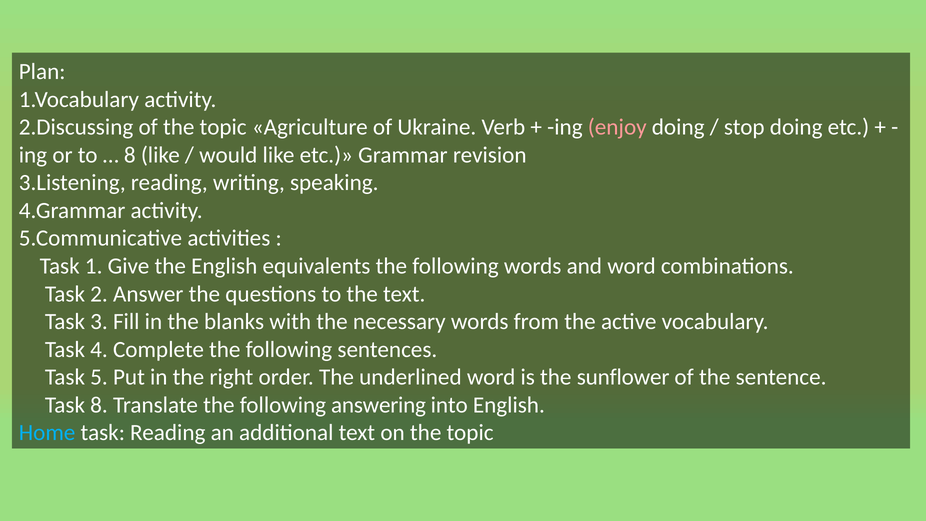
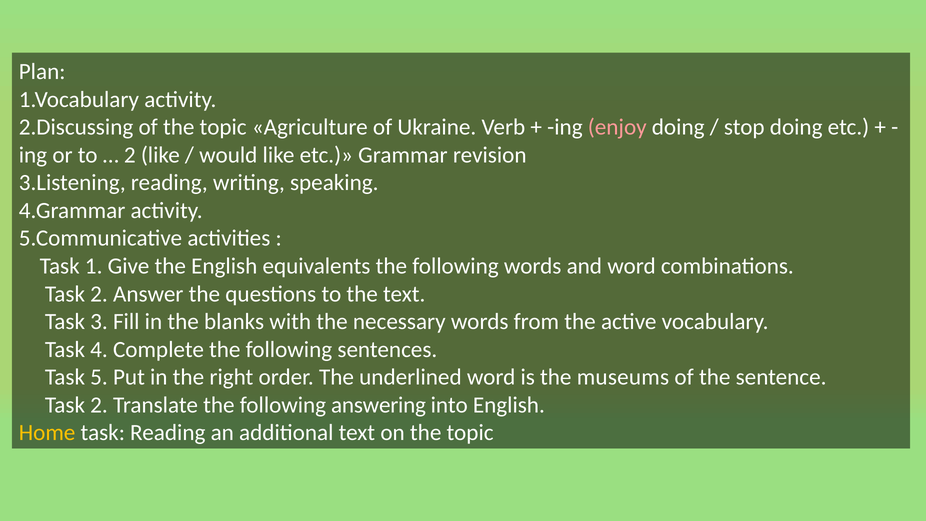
8 at (130, 155): 8 -> 2
sunflower: sunflower -> museums
8 at (99, 405): 8 -> 2
Home colour: light blue -> yellow
